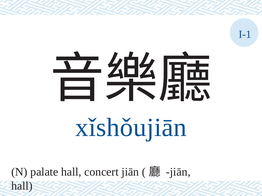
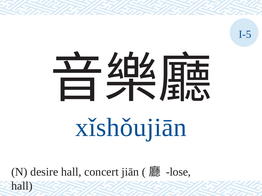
I-1: I-1 -> I-5
palate: palate -> desire
jiān at (178, 172): jiān -> lose
